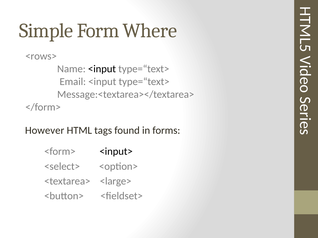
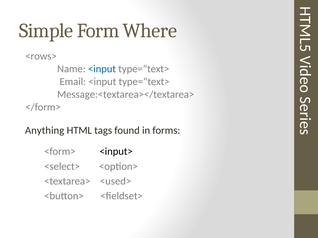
<input at (102, 69) colour: black -> blue
However: However -> Anything
<large>: <large> -> <used>
